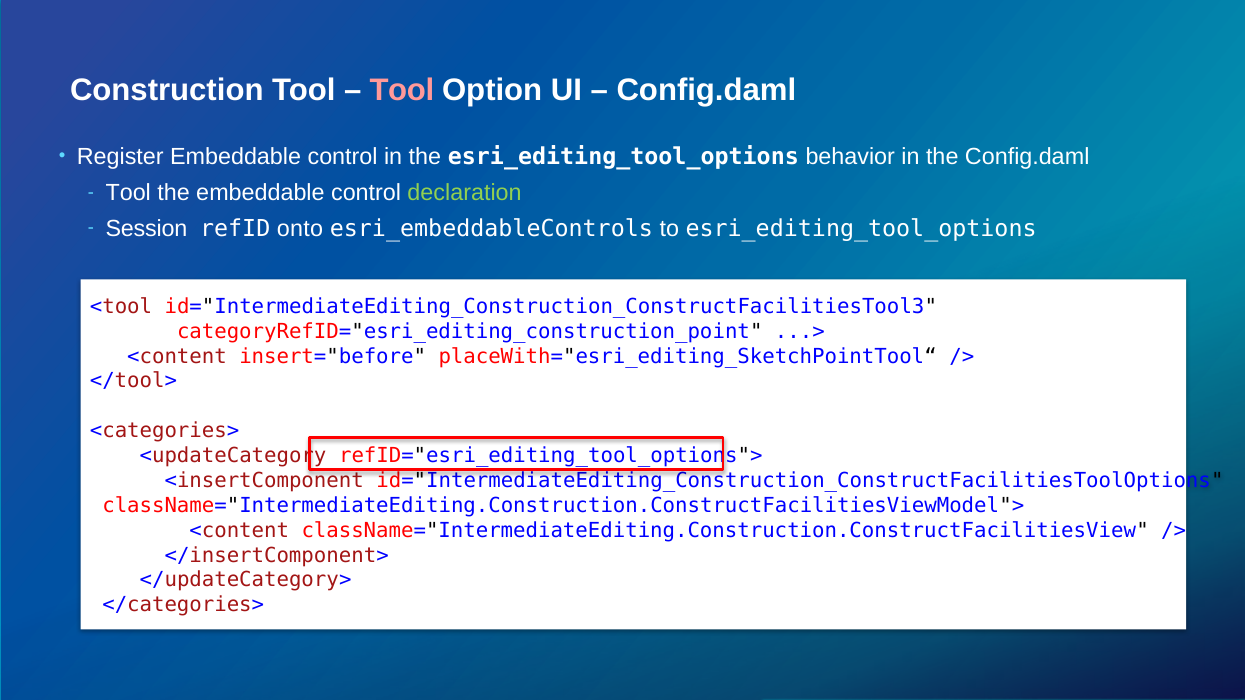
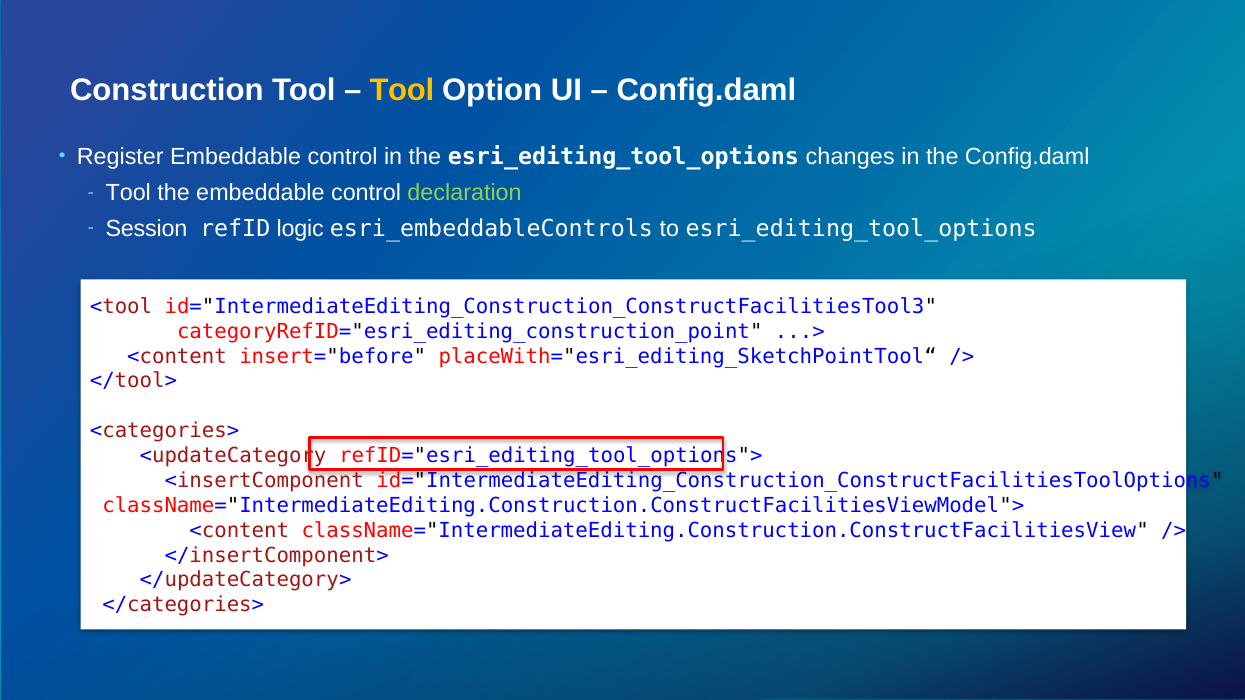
Tool at (402, 91) colour: pink -> yellow
behavior: behavior -> changes
onto: onto -> logic
